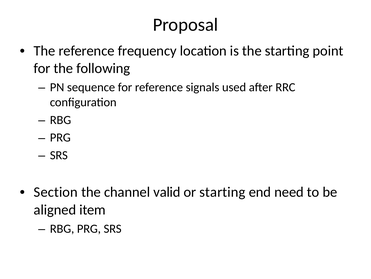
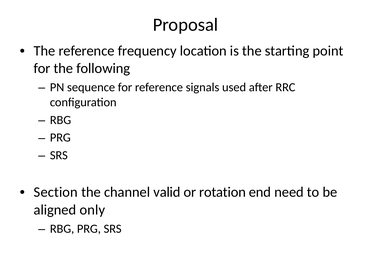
or starting: starting -> rotation
item: item -> only
